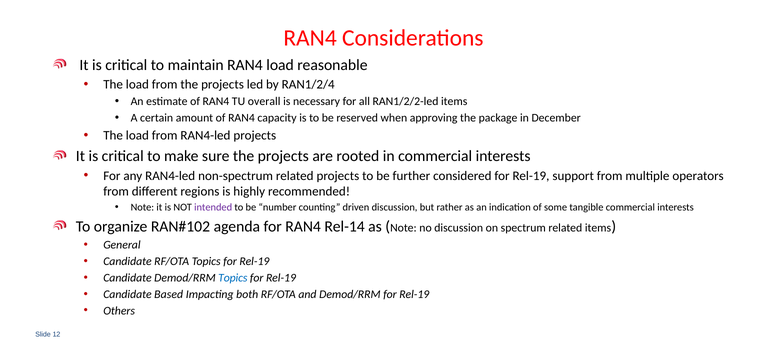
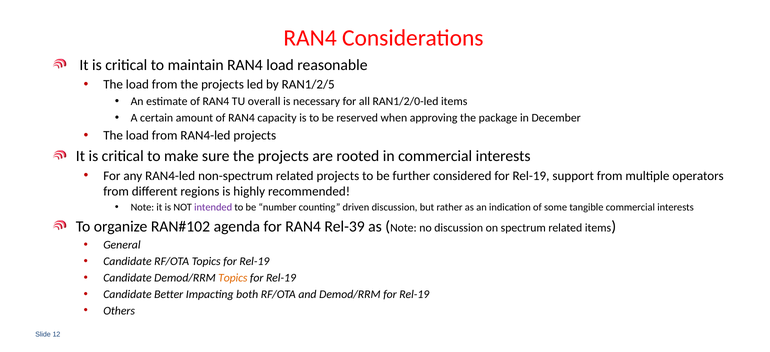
RAN1/2/4: RAN1/2/4 -> RAN1/2/5
RAN1/2/2-led: RAN1/2/2-led -> RAN1/2/0-led
Rel-14: Rel-14 -> Rel-39
Topics at (233, 278) colour: blue -> orange
Based: Based -> Better
